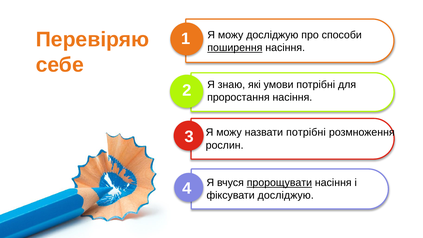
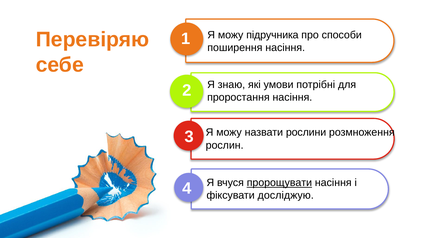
можу досліджую: досліджую -> підручника
поширення underline: present -> none
назвати потрібні: потрібні -> рослини
